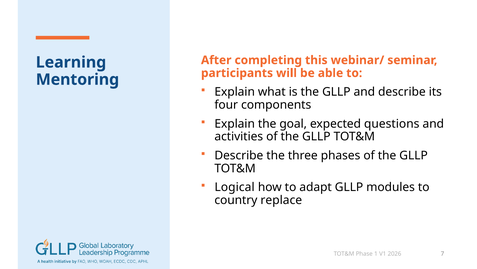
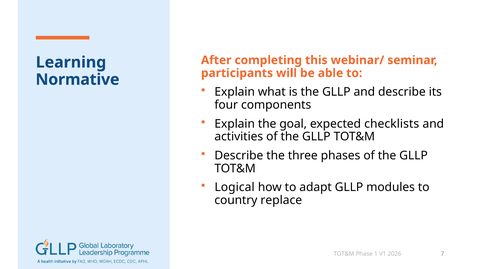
Mentoring: Mentoring -> Normative
questions: questions -> checklists
